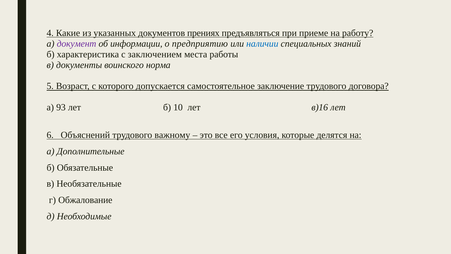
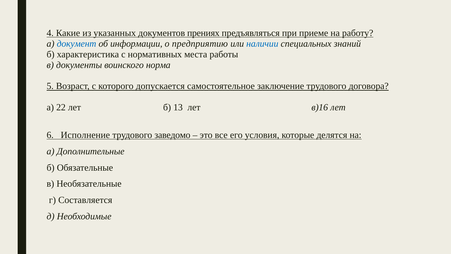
документ colour: purple -> blue
заключением: заключением -> нормативных
93: 93 -> 22
10: 10 -> 13
Объяснений: Объяснений -> Исполнение
важному: важному -> заведомо
Обжалование: Обжалование -> Составляется
